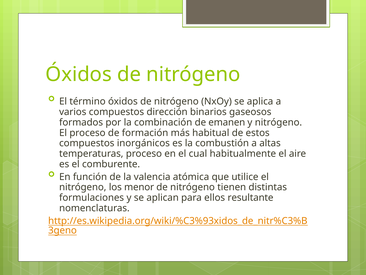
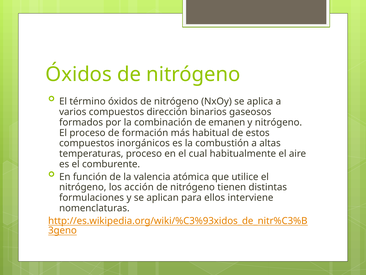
menor: menor -> acción
resultante: resultante -> interviene
